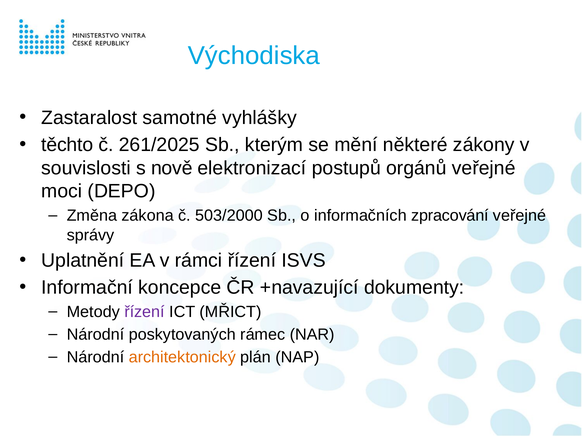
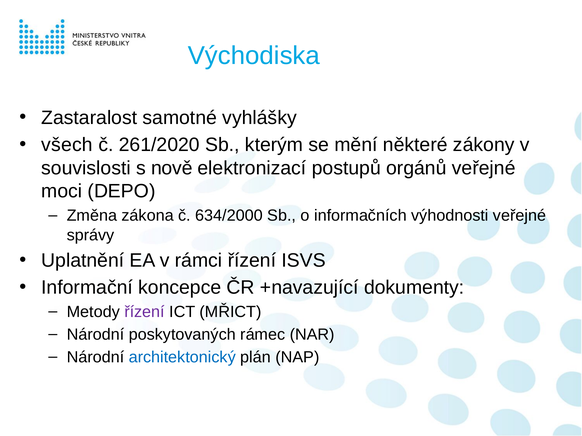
těchto: těchto -> všech
261/2025: 261/2025 -> 261/2020
503/2000: 503/2000 -> 634/2000
zpracování: zpracování -> výhodnosti
architektonický colour: orange -> blue
